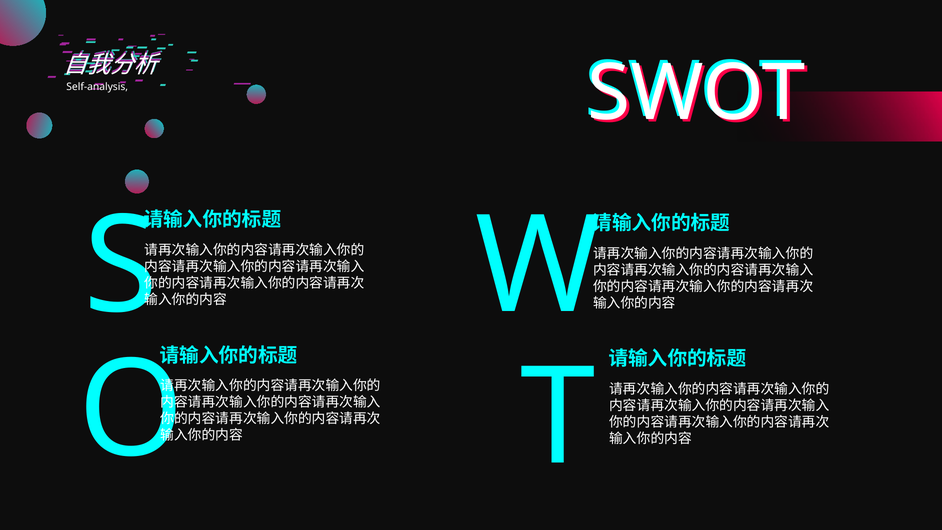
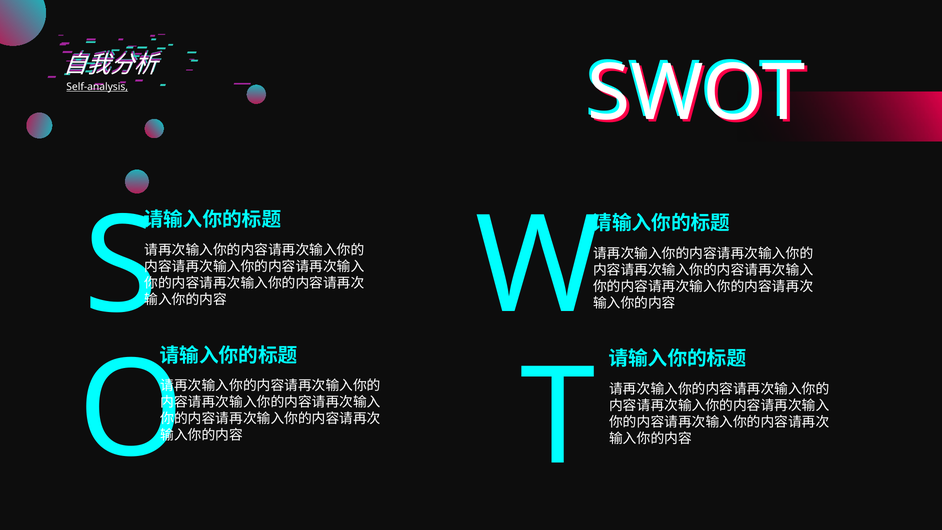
Self-analysis underline: none -> present
